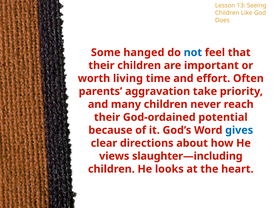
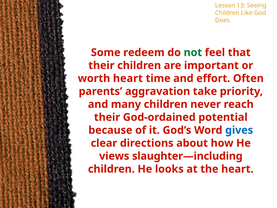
hanged: hanged -> redeem
not colour: blue -> green
worth living: living -> heart
